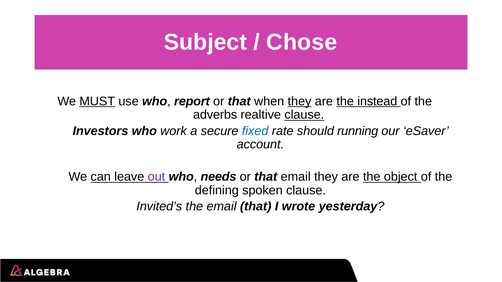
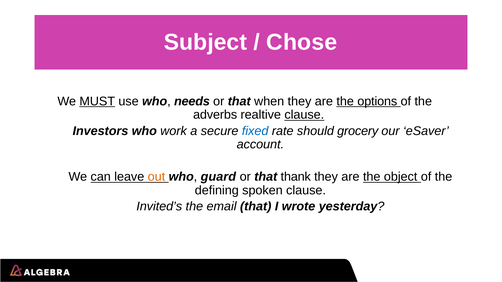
report: report -> needs
they at (300, 101) underline: present -> none
instead: instead -> options
running: running -> grocery
out colour: purple -> orange
needs: needs -> guard
that email: email -> thank
